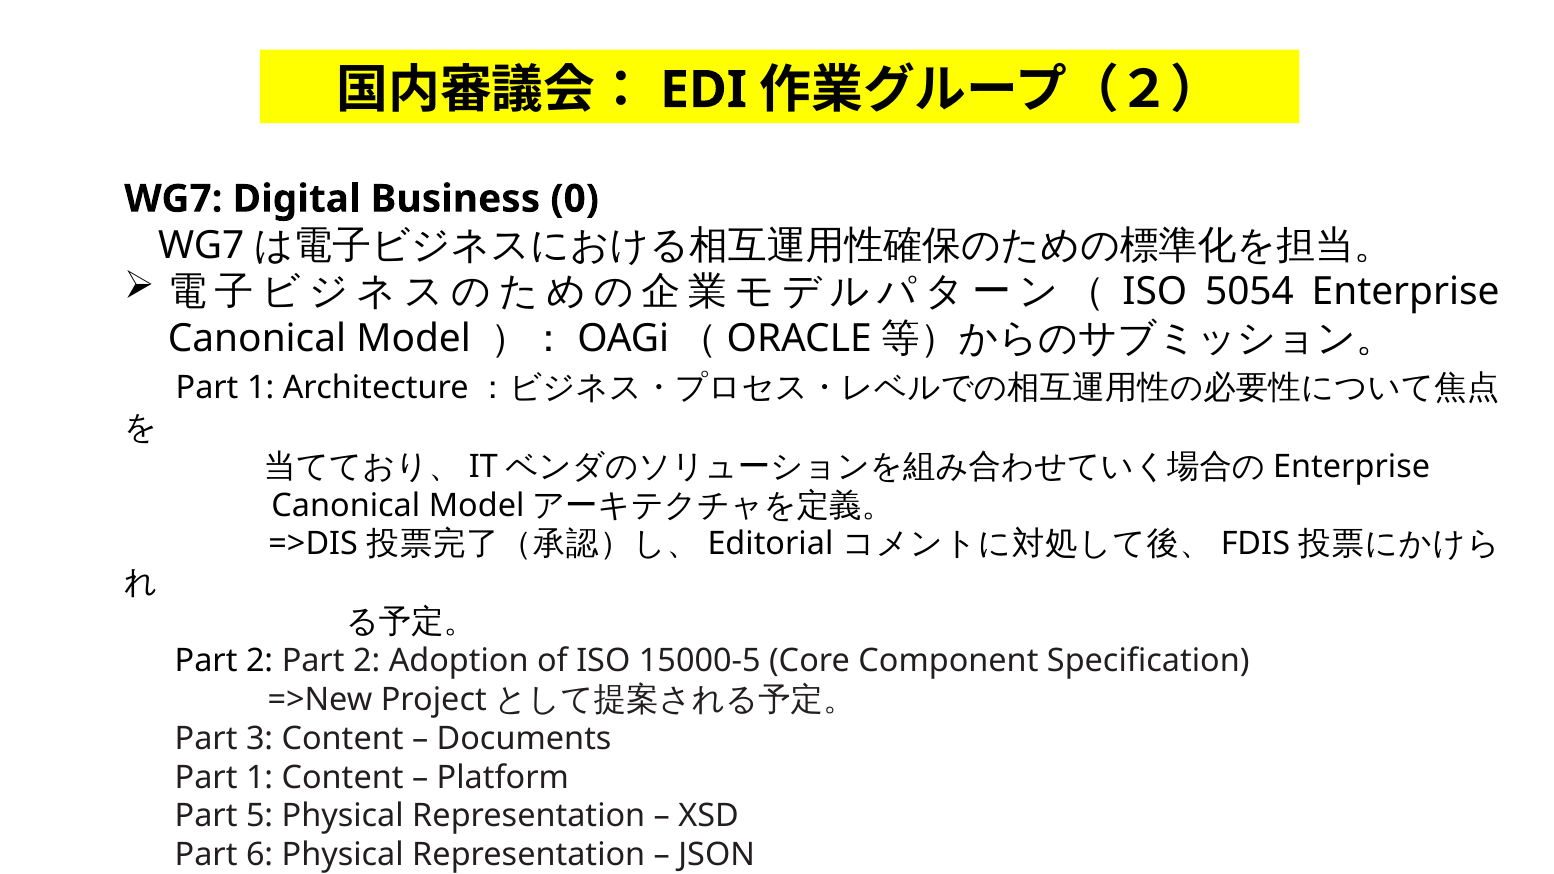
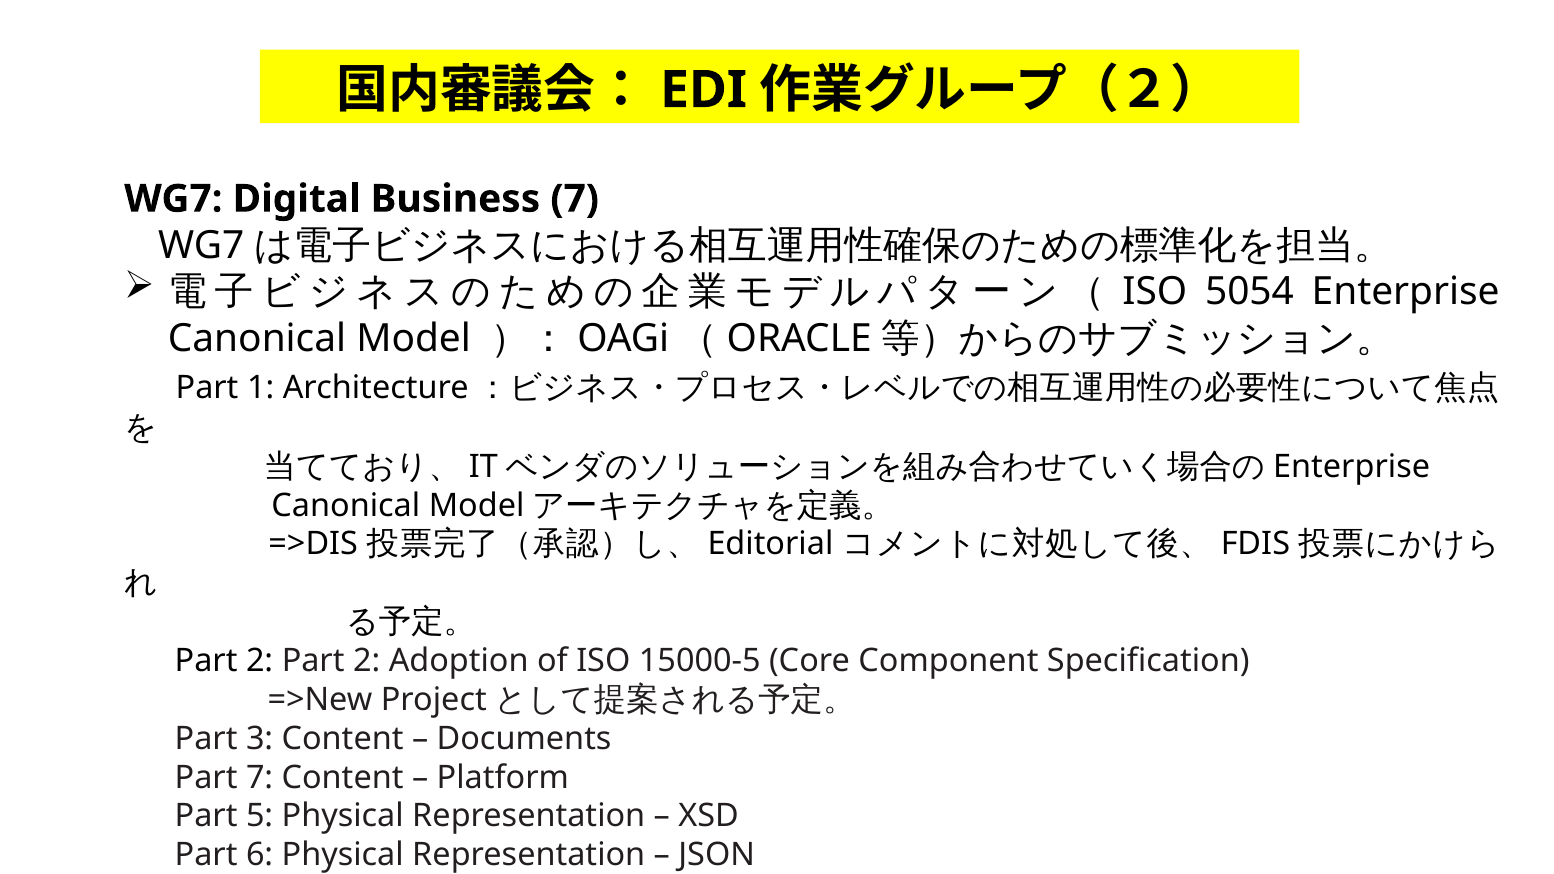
Business 0: 0 -> 7
1 at (260, 777): 1 -> 7
